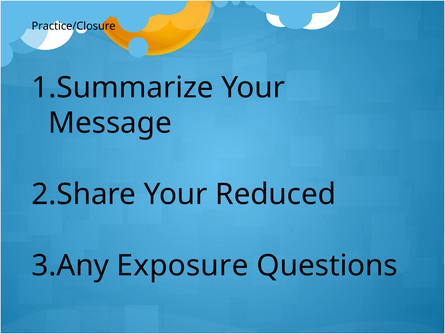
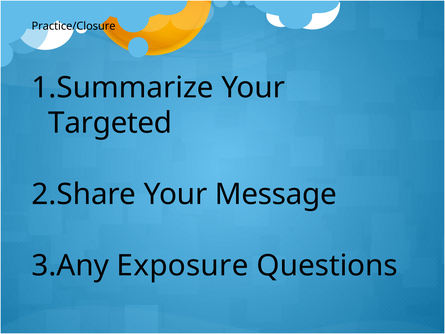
Message: Message -> Targeted
Reduced: Reduced -> Message
